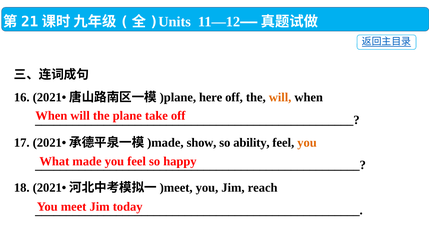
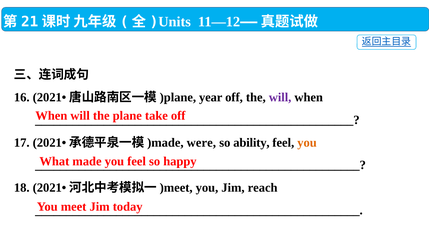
here: here -> year
will at (280, 97) colour: orange -> purple
show: show -> were
